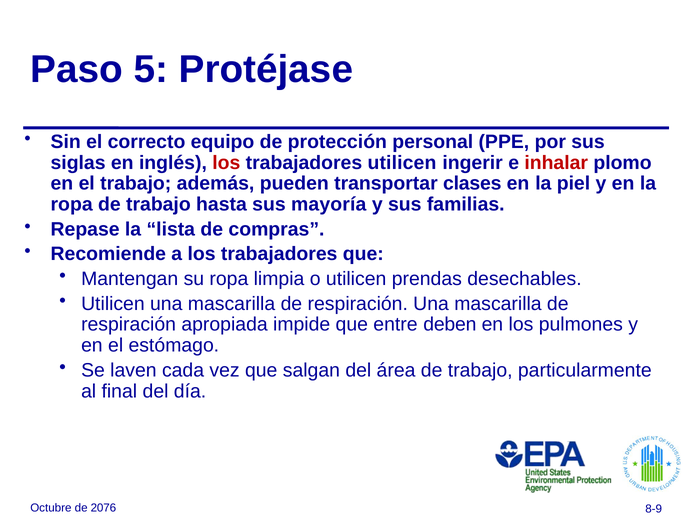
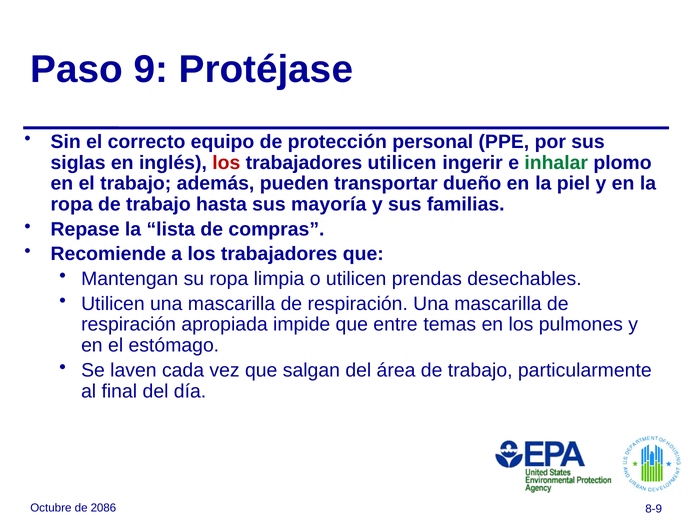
5: 5 -> 9
inhalar colour: red -> green
clases: clases -> dueño
deben: deben -> temas
2076: 2076 -> 2086
